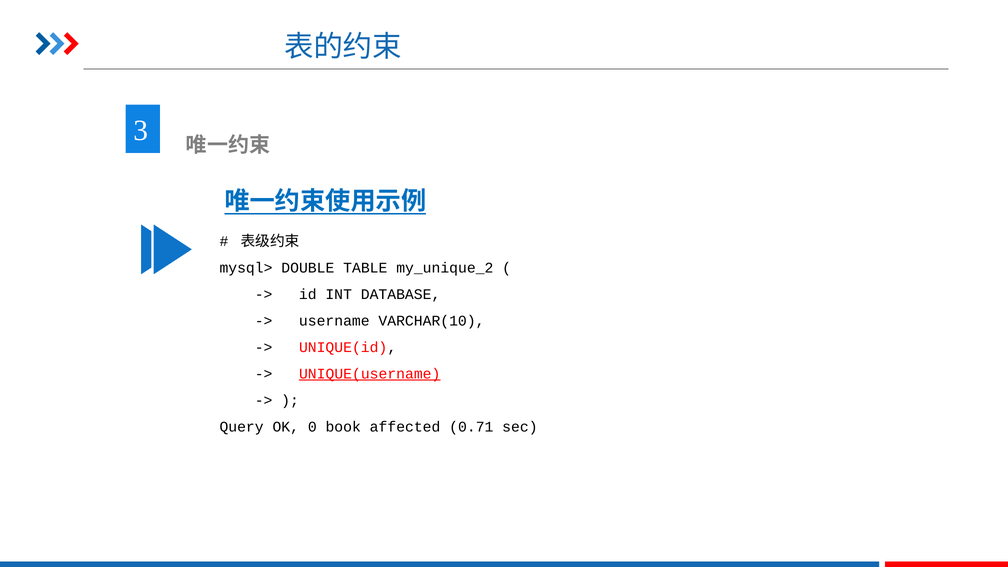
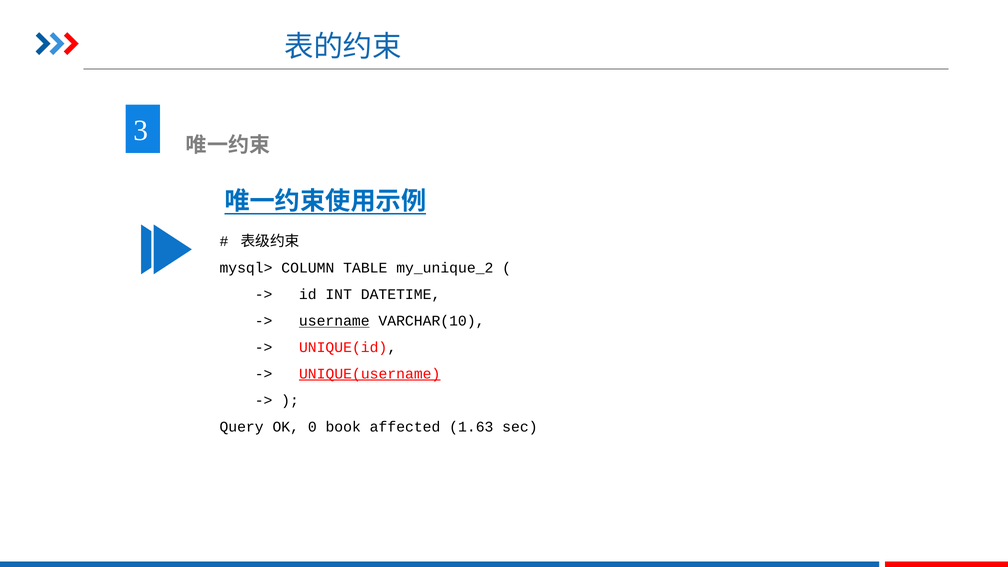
DOUBLE: DOUBLE -> COLUMN
DATABASE: DATABASE -> DATETIME
username underline: none -> present
0.71: 0.71 -> 1.63
